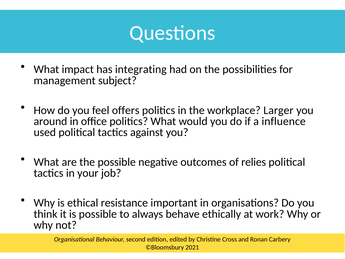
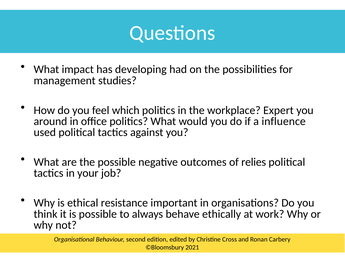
integrating: integrating -> developing
subject: subject -> studies
offers: offers -> which
Larger: Larger -> Expert
